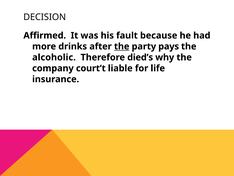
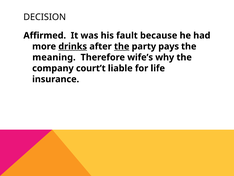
drinks underline: none -> present
alcoholic: alcoholic -> meaning
died’s: died’s -> wife’s
